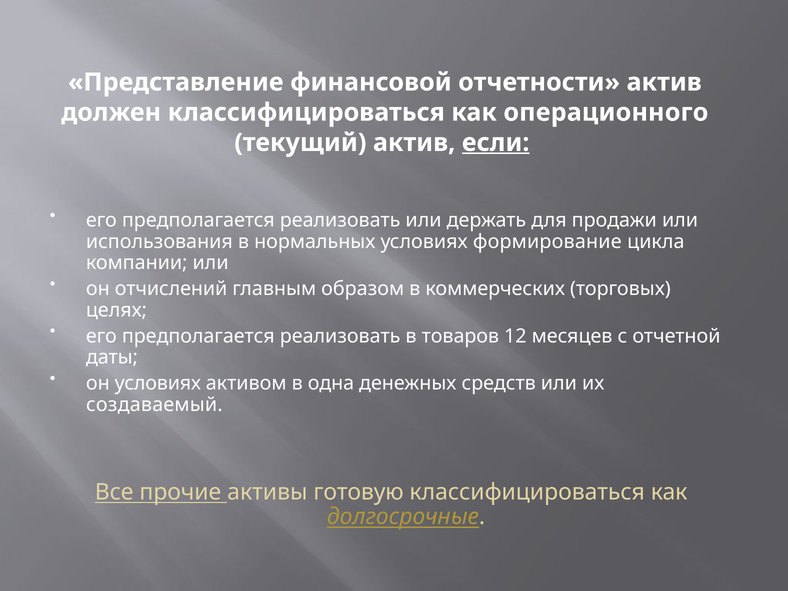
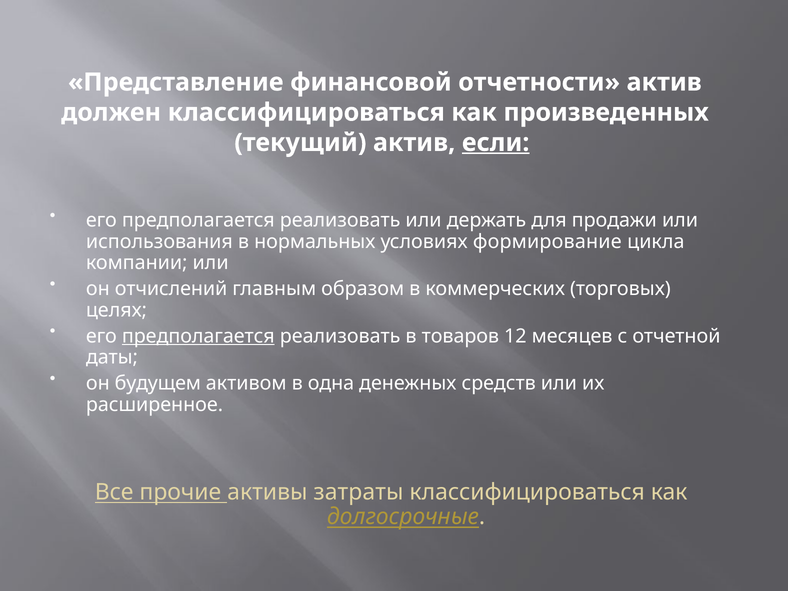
операционного: операционного -> произведенных
предполагается at (198, 336) underline: none -> present
он условиях: условиях -> будущем
создаваемый: создаваемый -> расширенное
готовую: готовую -> затраты
